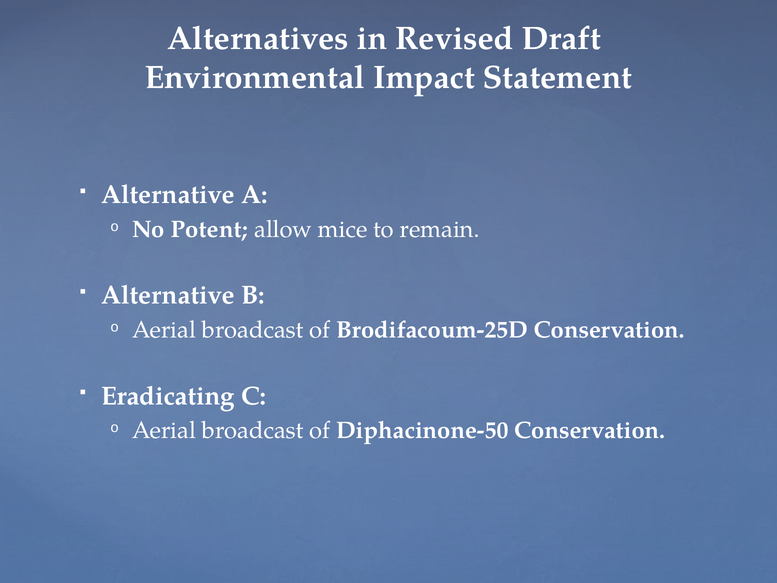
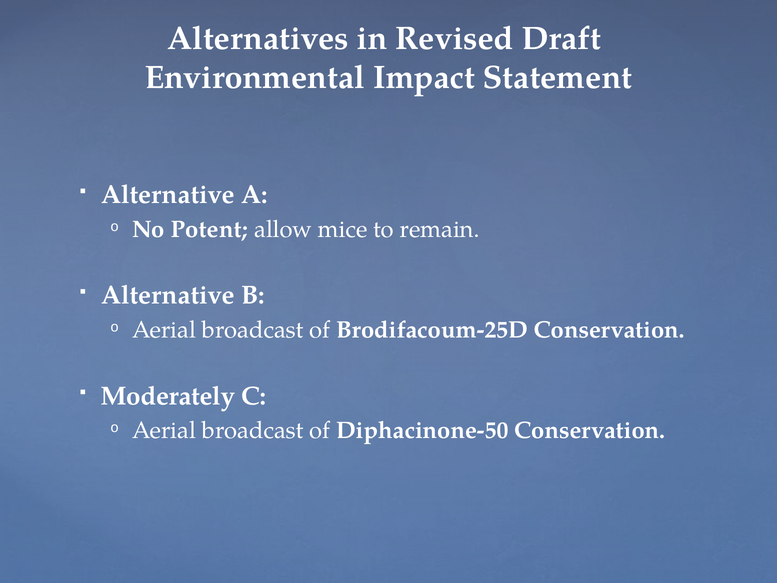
Eradicating: Eradicating -> Moderately
